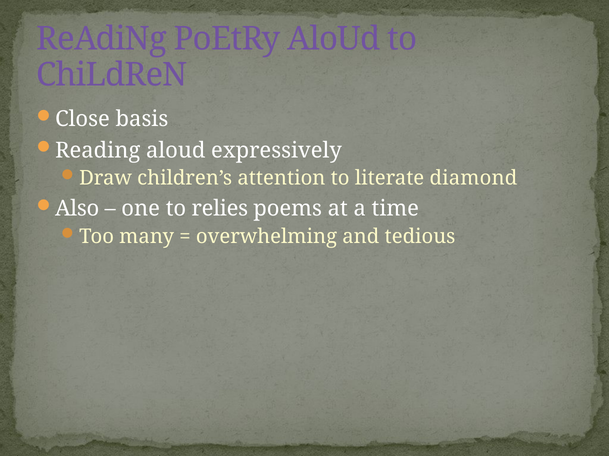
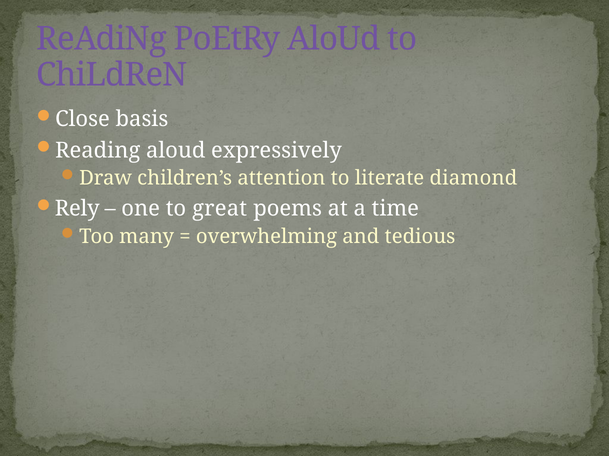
Also: Also -> Rely
relies: relies -> great
